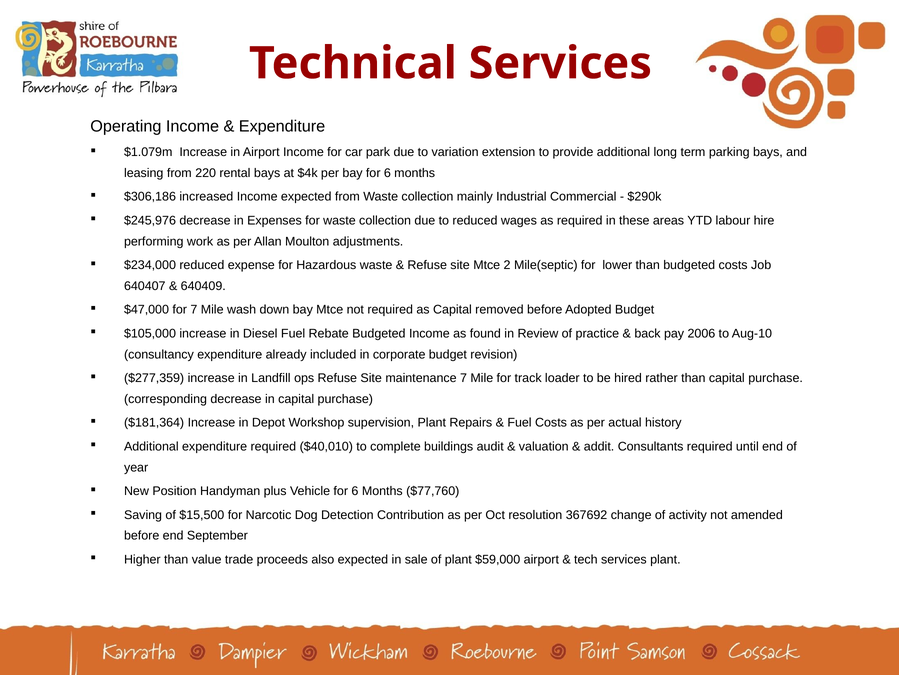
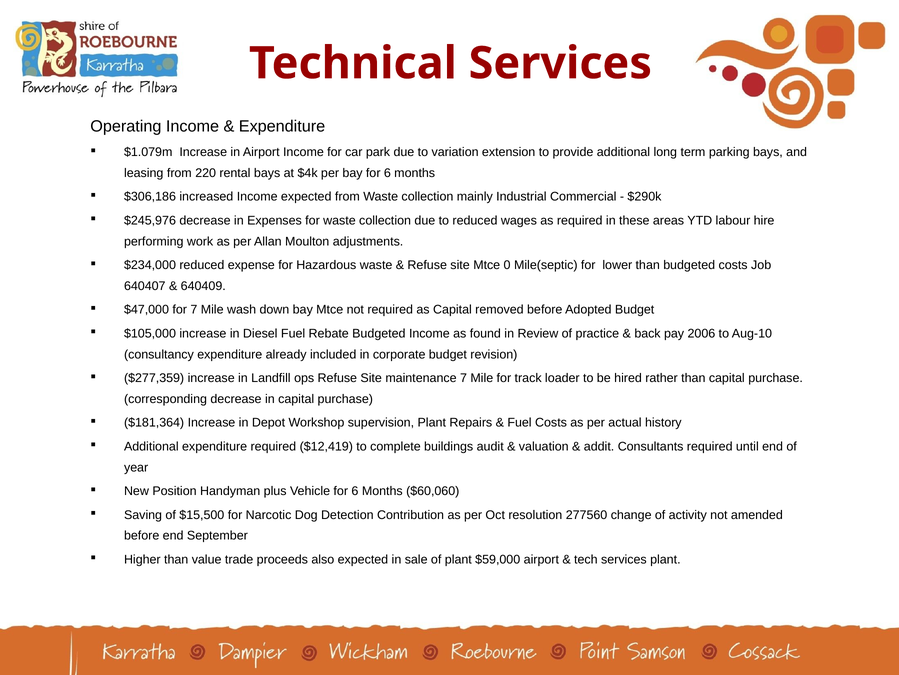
2: 2 -> 0
$40,010: $40,010 -> $12,419
$77,760: $77,760 -> $60,060
367692: 367692 -> 277560
